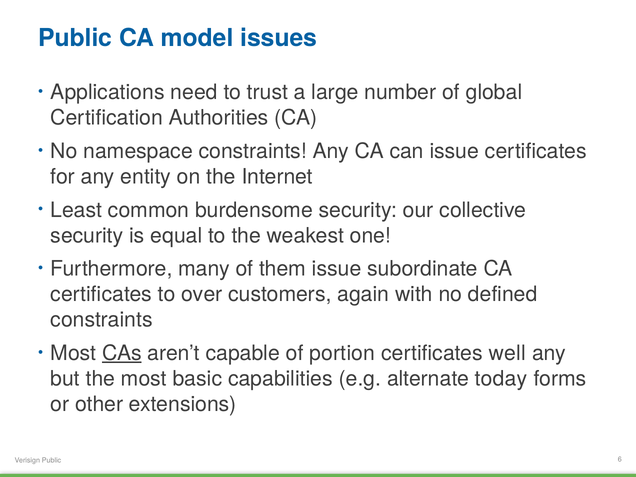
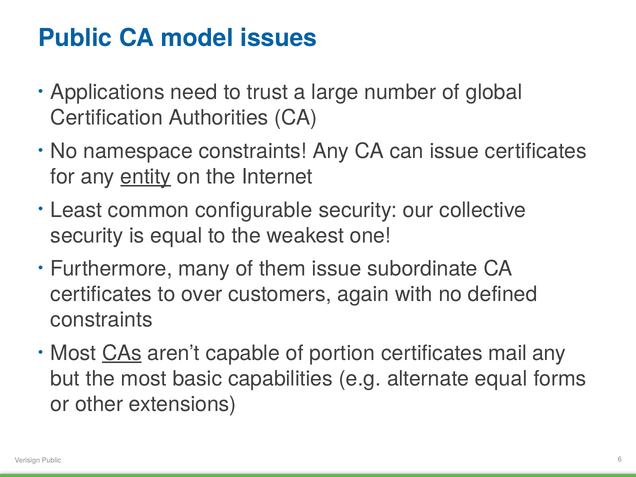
entity underline: none -> present
burdensome: burdensome -> configurable
well: well -> mail
alternate today: today -> equal
